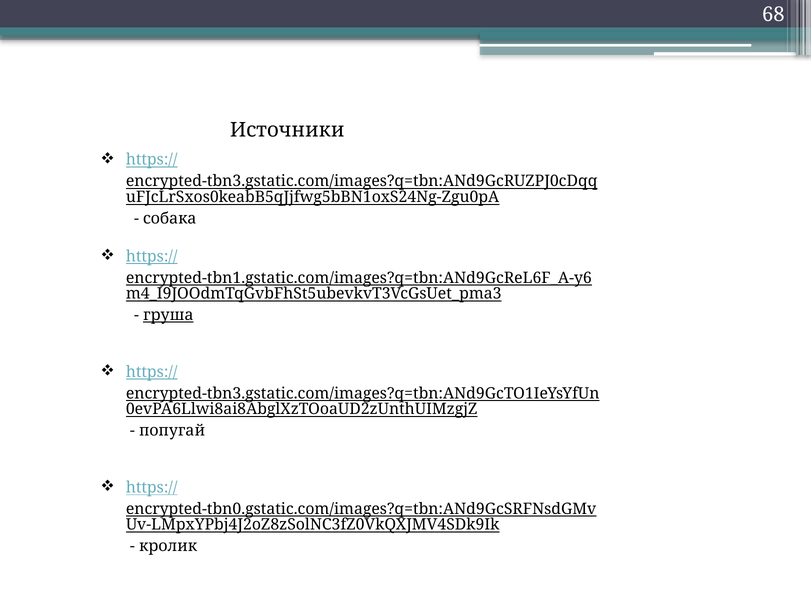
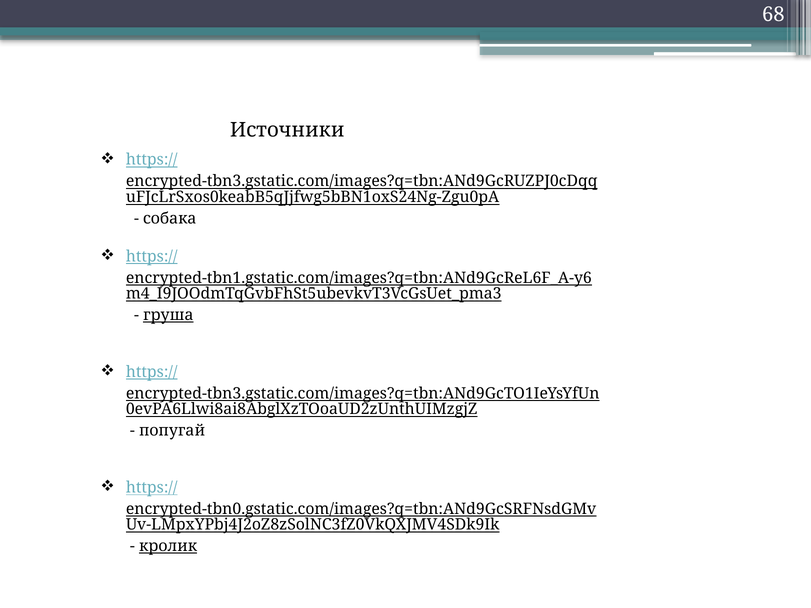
кролик underline: none -> present
